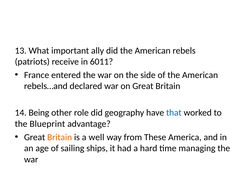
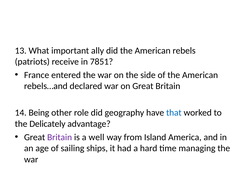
6011: 6011 -> 7851
Blueprint: Blueprint -> Delicately
Britain at (60, 137) colour: orange -> purple
These: These -> Island
